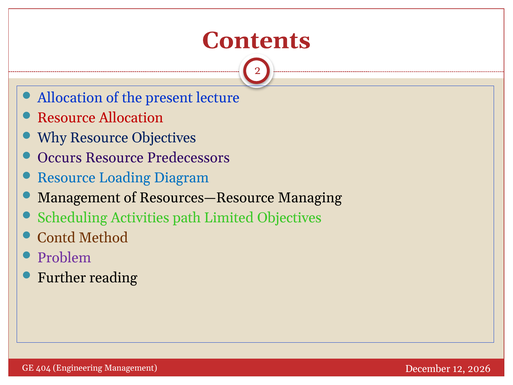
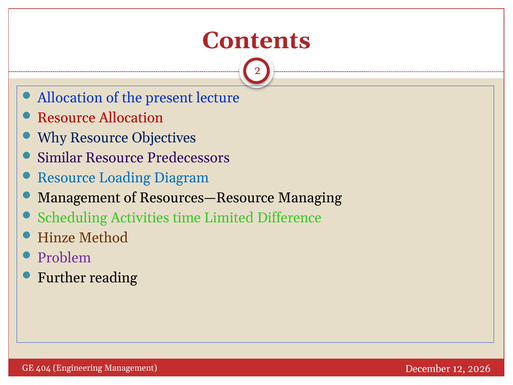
Occurs: Occurs -> Similar
path: path -> time
Limited Objectives: Objectives -> Difference
Contd: Contd -> Hinze
